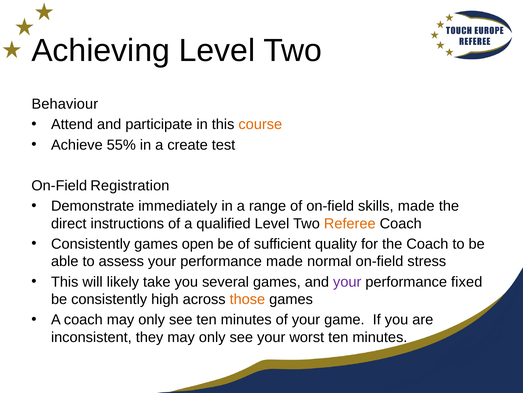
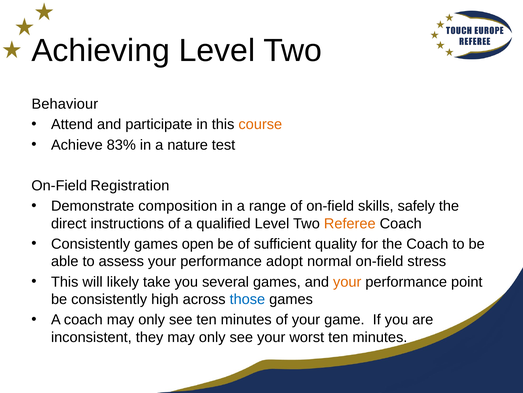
55%: 55% -> 83%
create: create -> nature
immediately: immediately -> composition
skills made: made -> safely
performance made: made -> adopt
your at (347, 281) colour: purple -> orange
fixed: fixed -> point
those colour: orange -> blue
